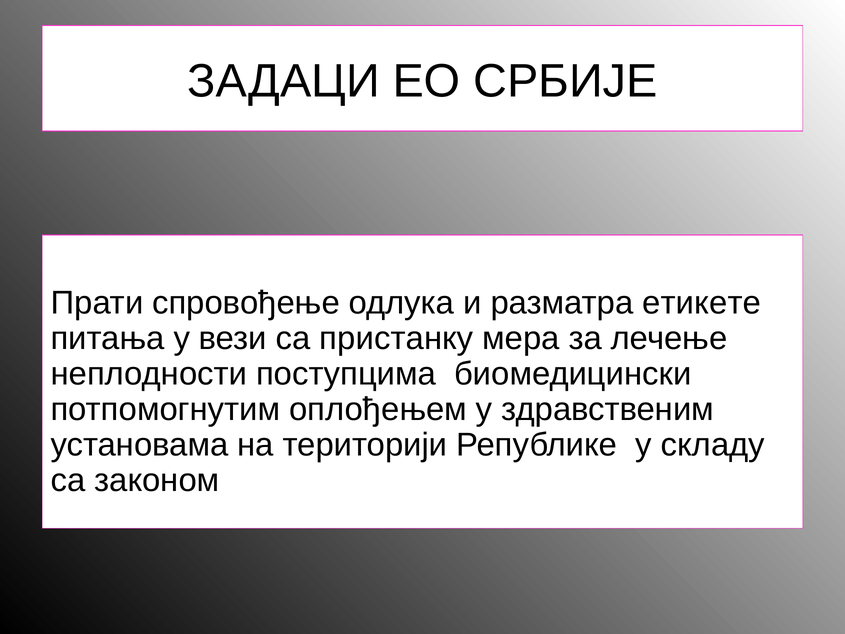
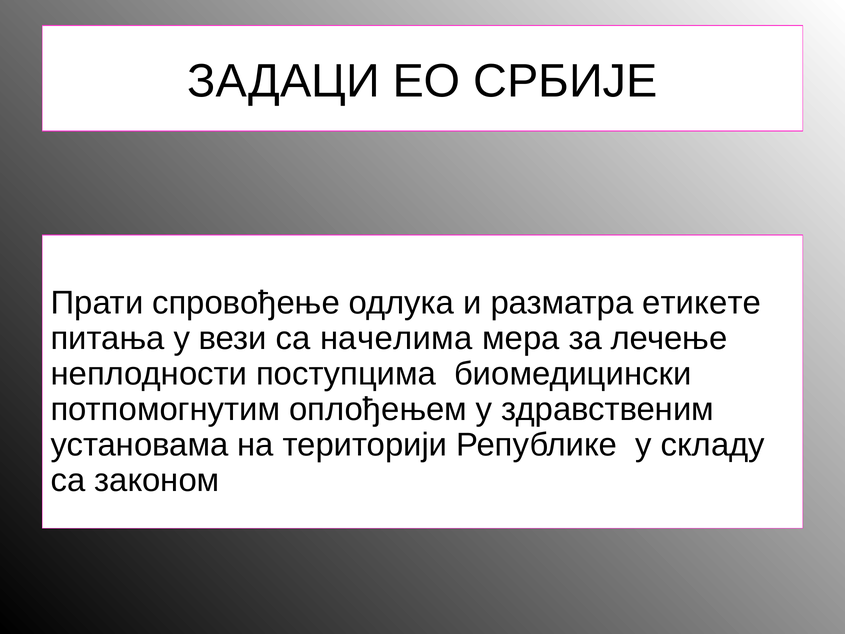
пристанку: пристанку -> начелима
